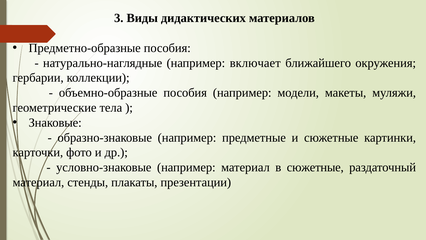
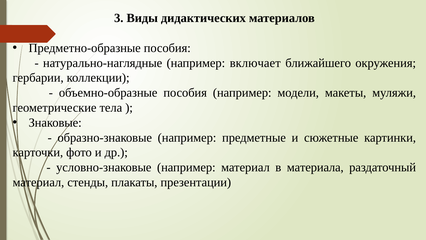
в сюжетные: сюжетные -> материала
